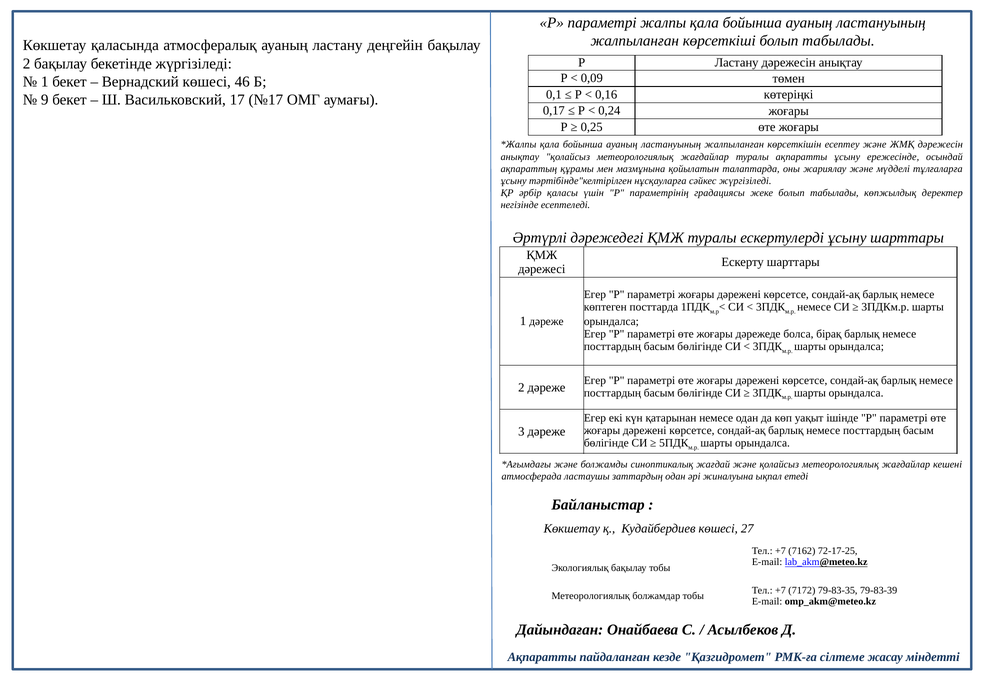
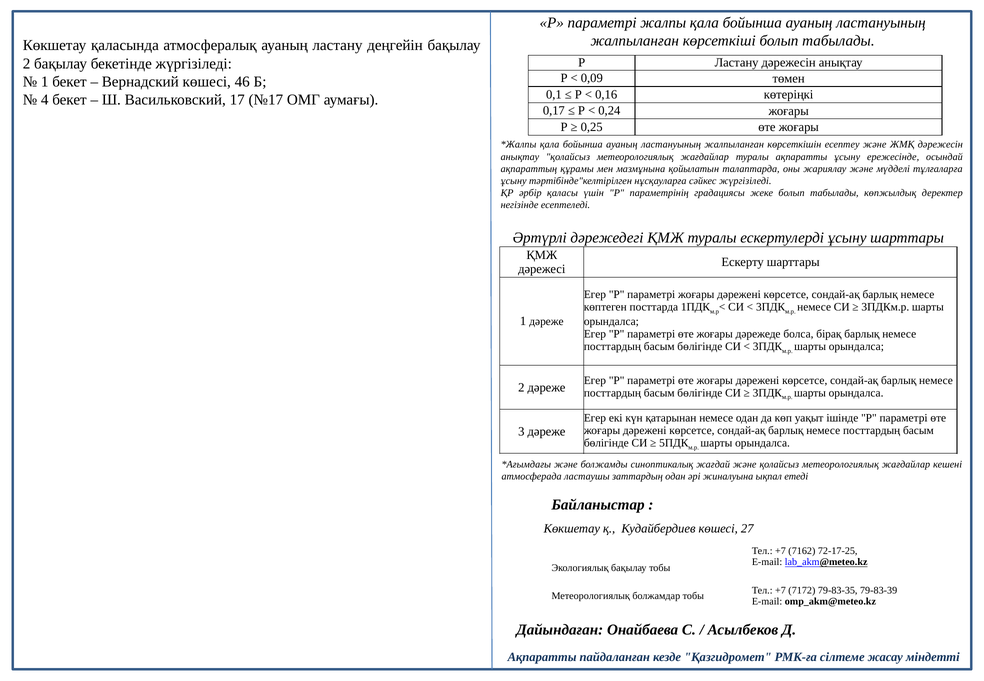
9: 9 -> 4
